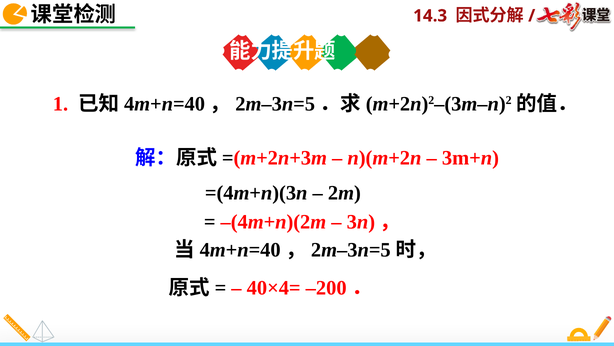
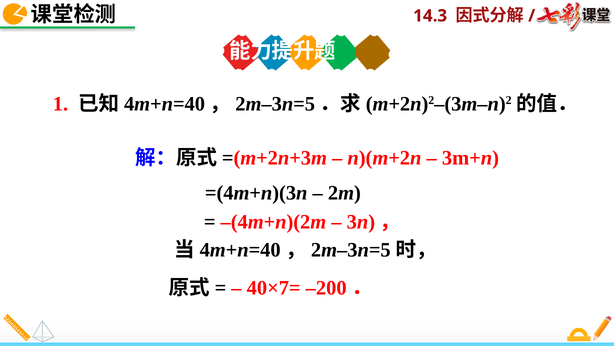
40×4=: 40×4= -> 40×7=
